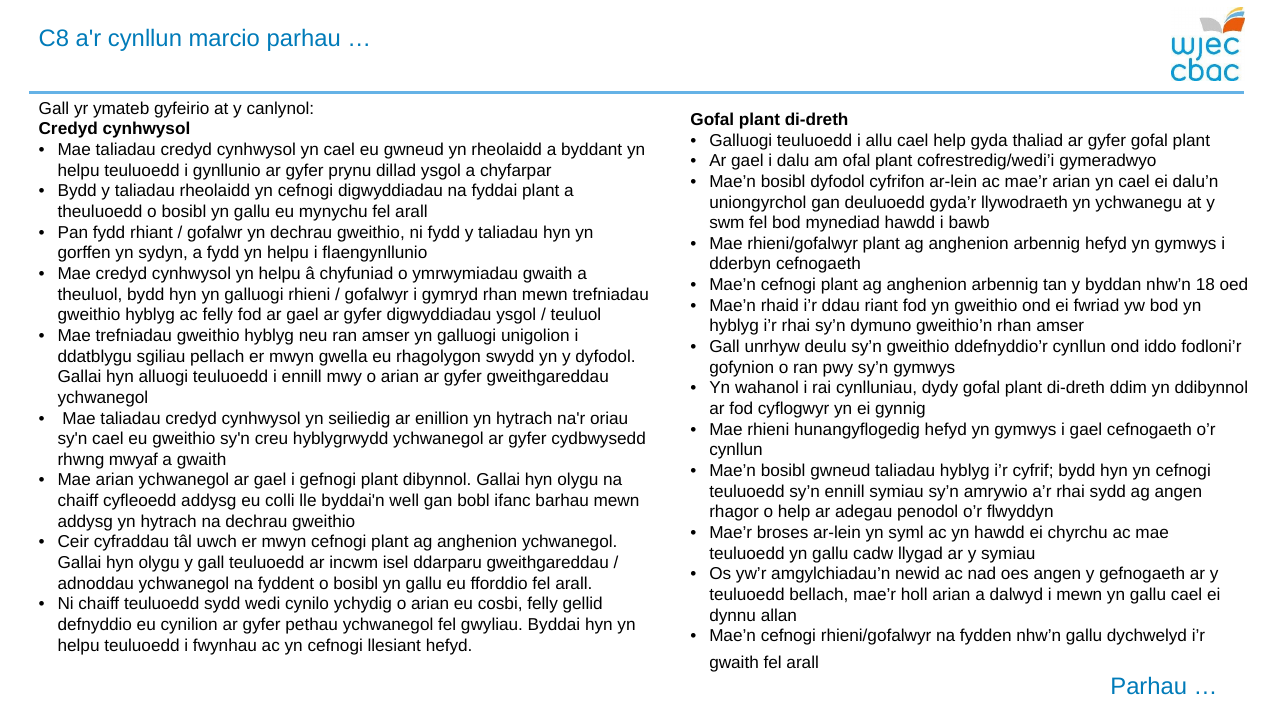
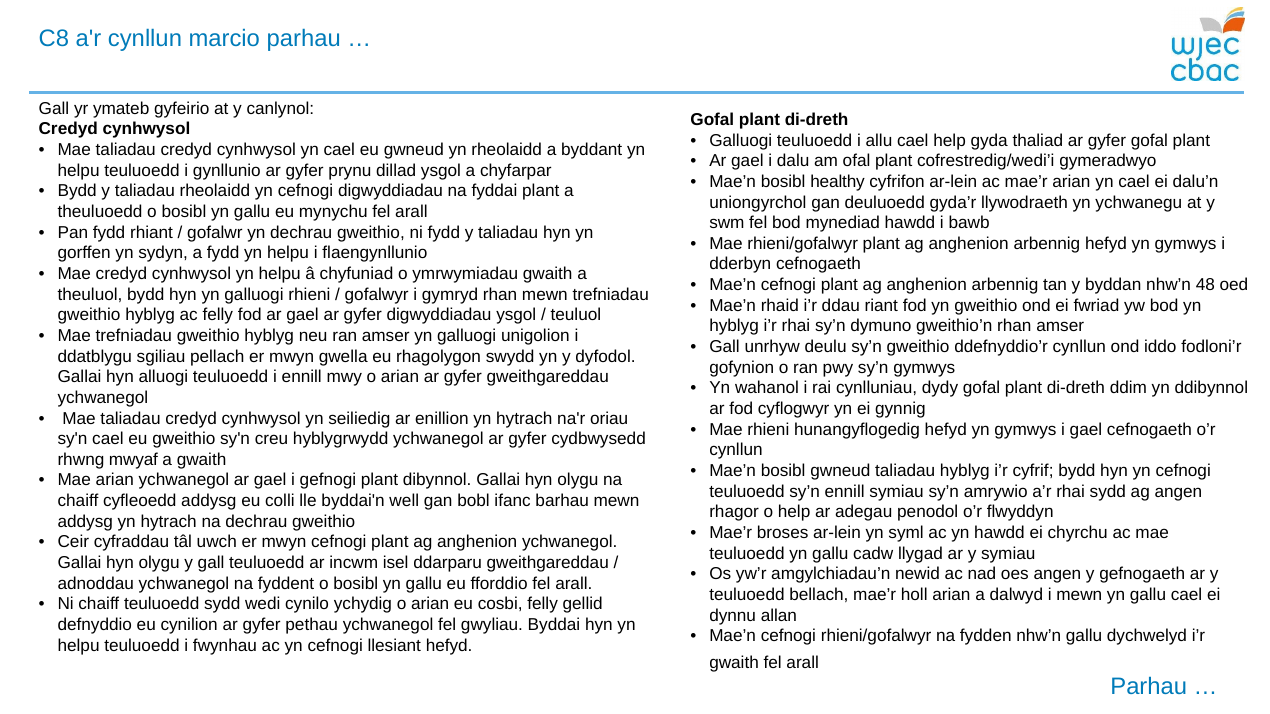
bosibl dyfodol: dyfodol -> healthy
18: 18 -> 48
